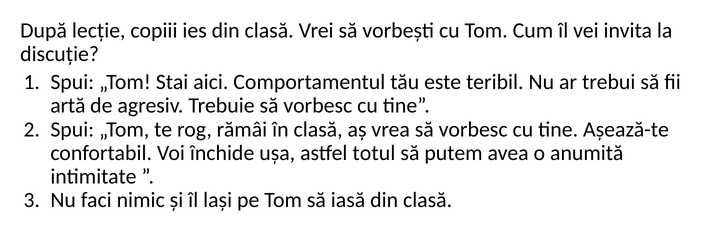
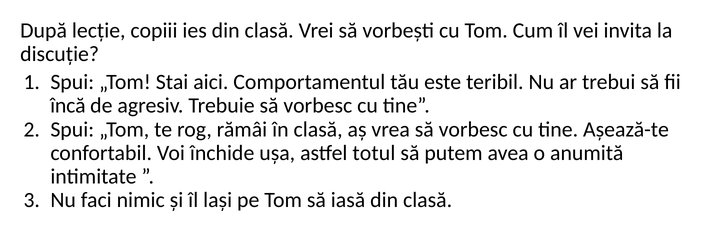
artă: artă -> încă
